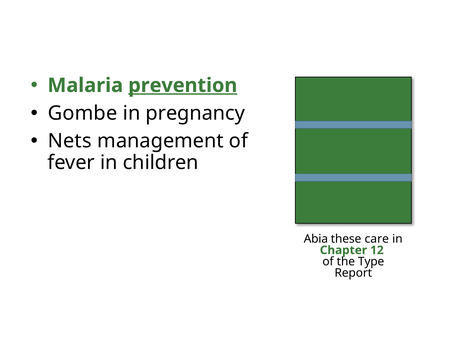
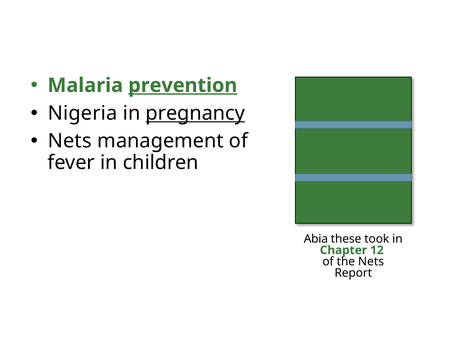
Gombe: Gombe -> Nigeria
pregnancy underline: none -> present
care: care -> took
the Type: Type -> Nets
